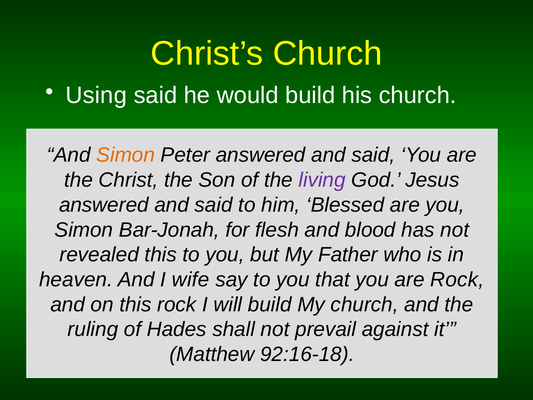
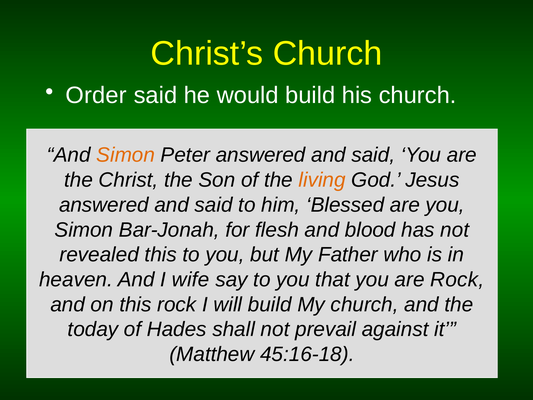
Using: Using -> Order
living colour: purple -> orange
ruling: ruling -> today
92:16-18: 92:16-18 -> 45:16-18
